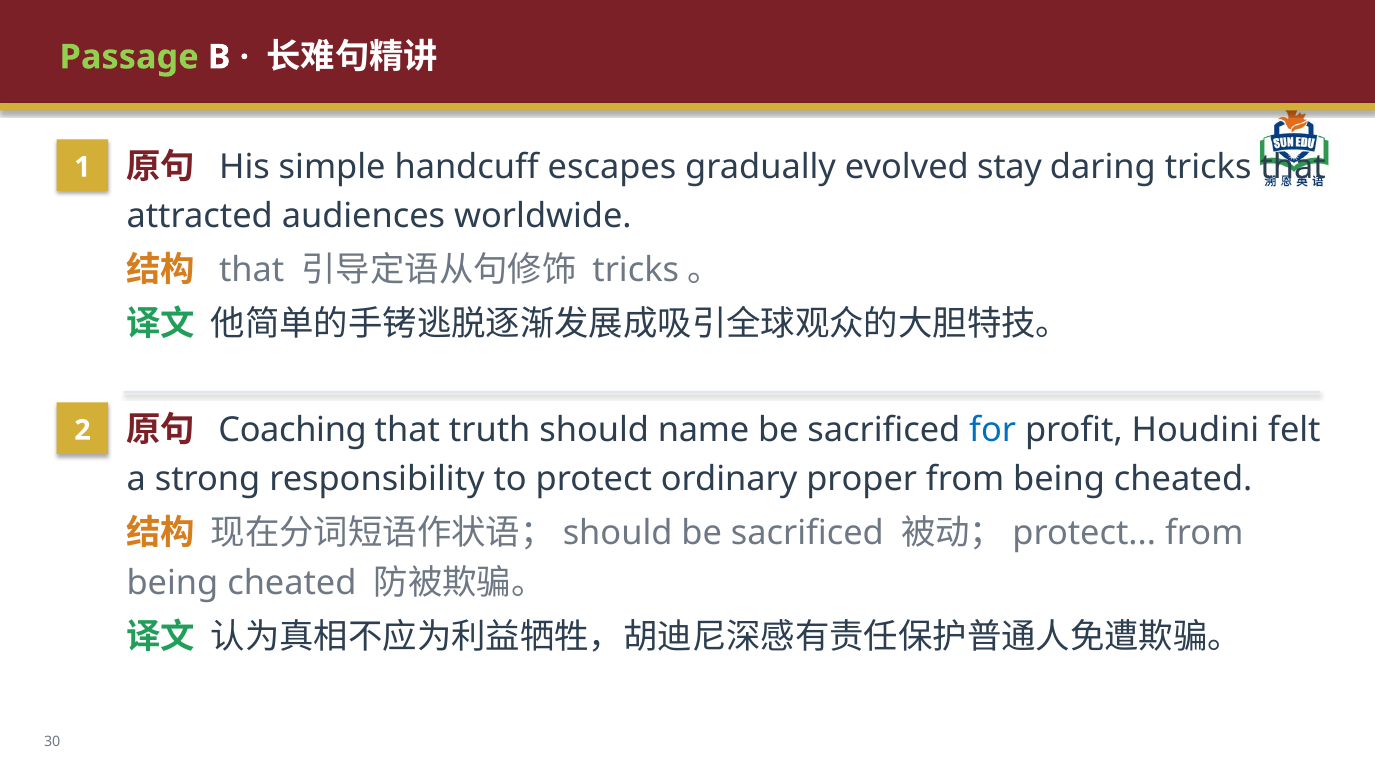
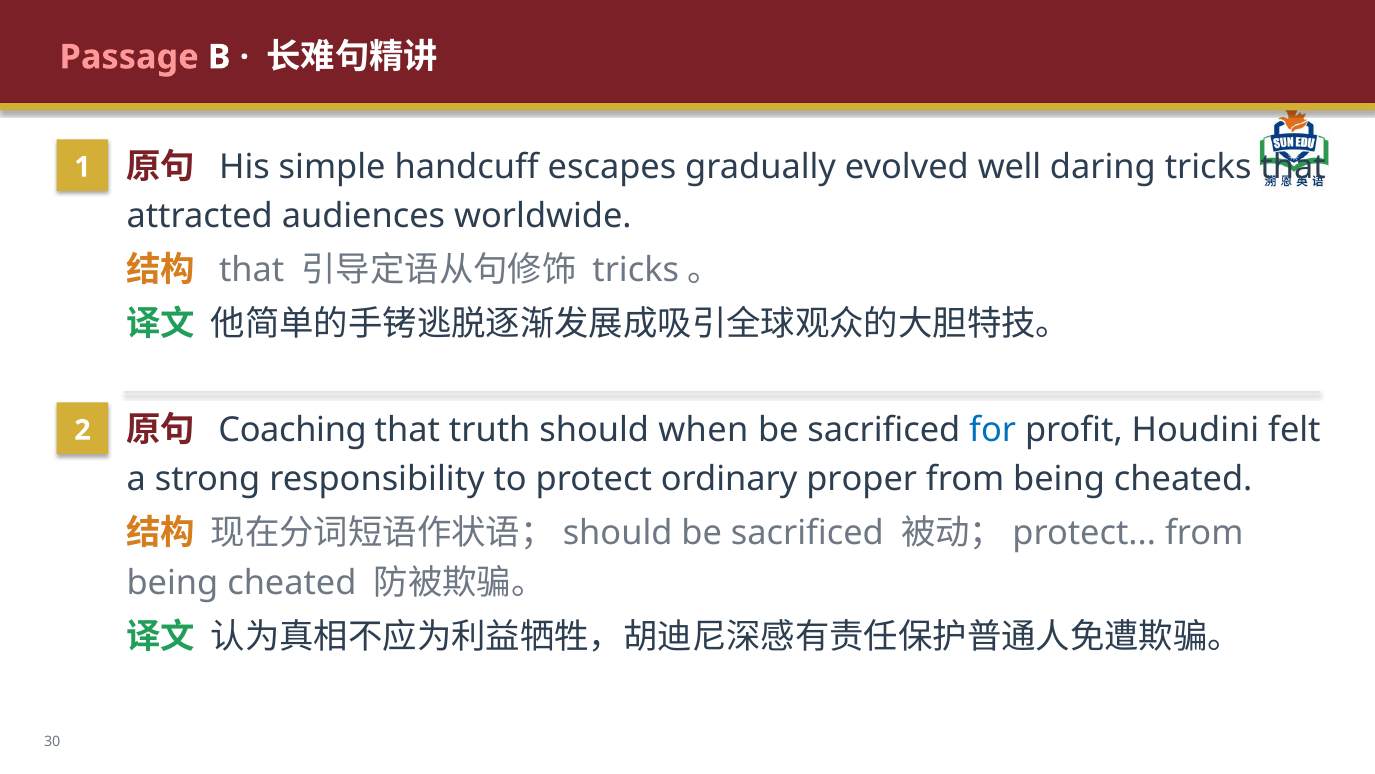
Passage colour: light green -> pink
stay: stay -> well
name: name -> when
